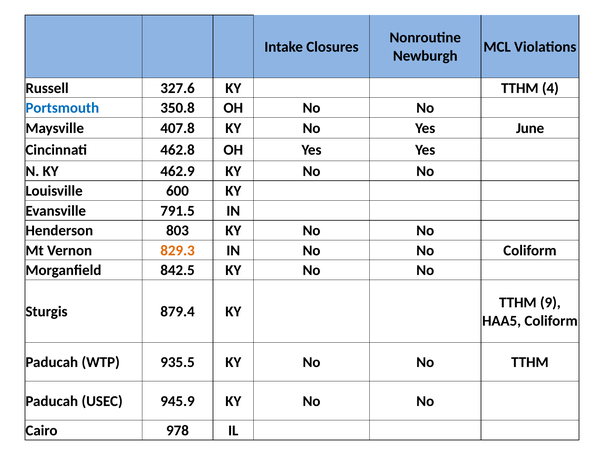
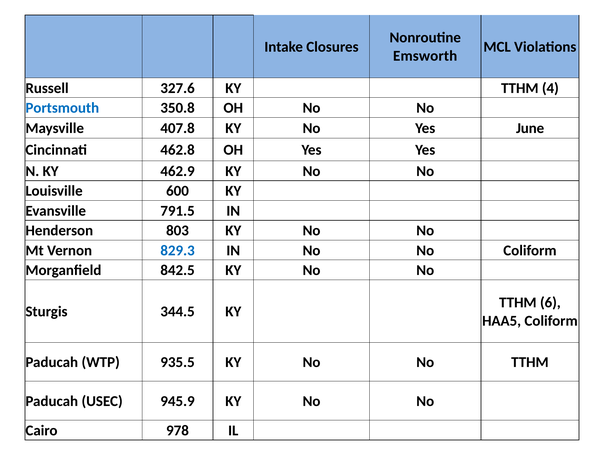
Newburgh: Newburgh -> Emsworth
829.3 colour: orange -> blue
9: 9 -> 6
879.4: 879.4 -> 344.5
